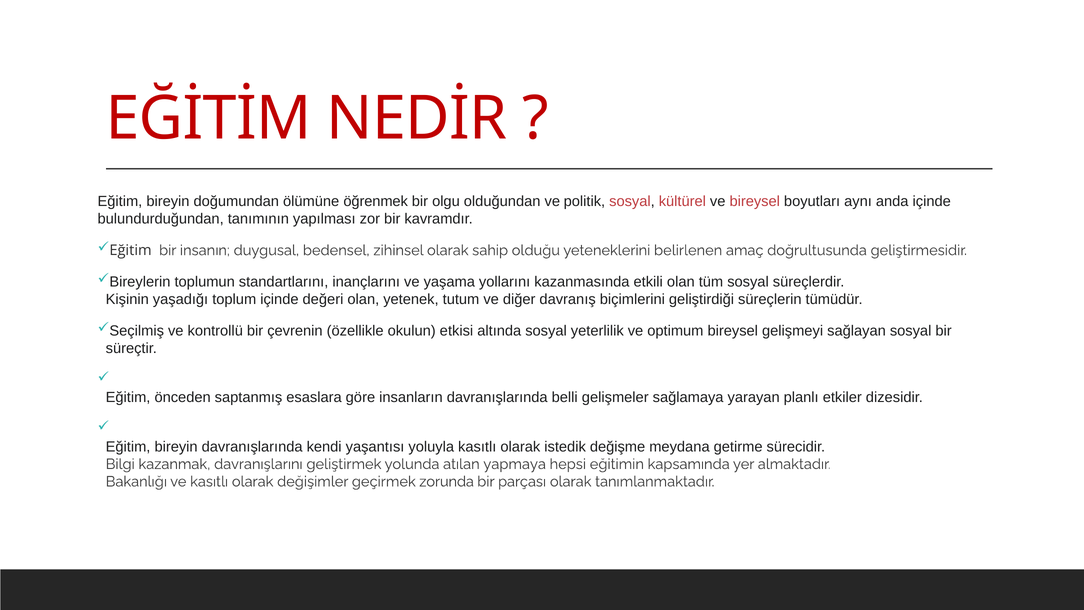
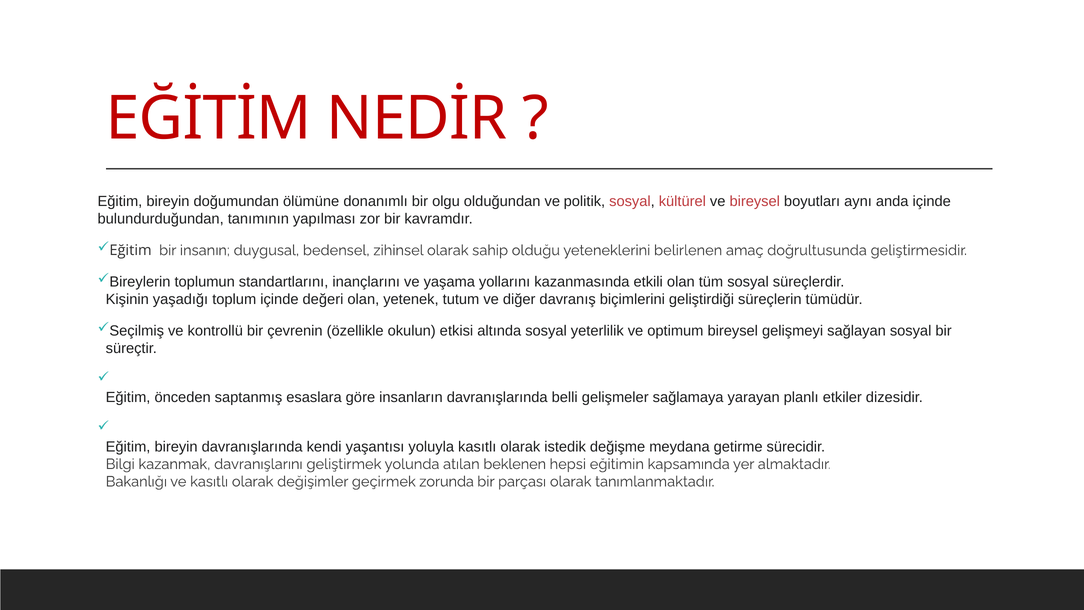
öğrenmek: öğrenmek -> donanımlı
yapmaya: yapmaya -> beklenen
